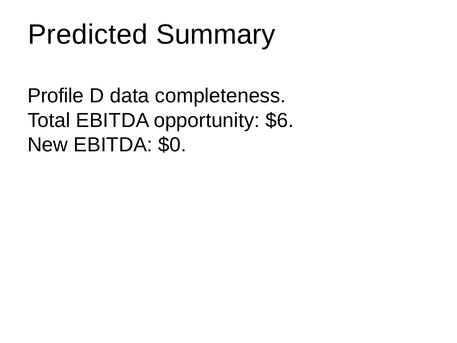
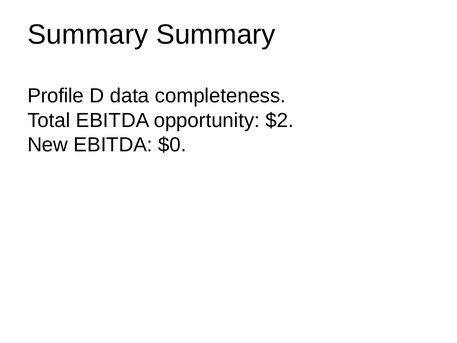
Predicted at (88, 35): Predicted -> Summary
$6: $6 -> $2
